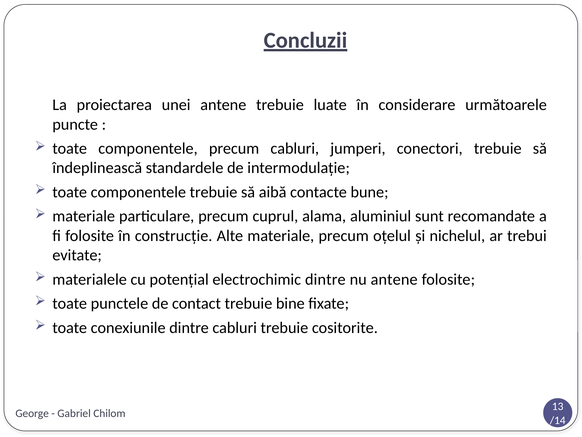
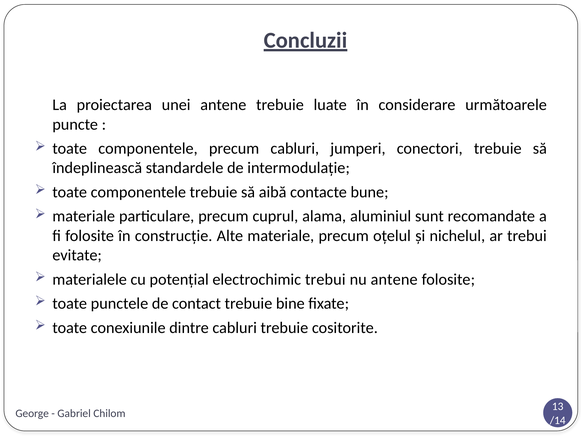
electrochimic dintre: dintre -> trebui
